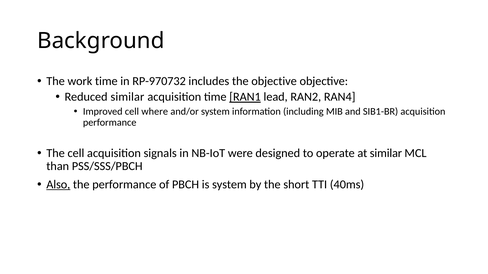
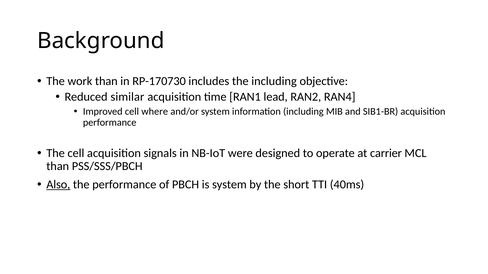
work time: time -> than
RP-970732: RP-970732 -> RP-170730
the objective: objective -> including
RAN1 underline: present -> none
at similar: similar -> carrier
